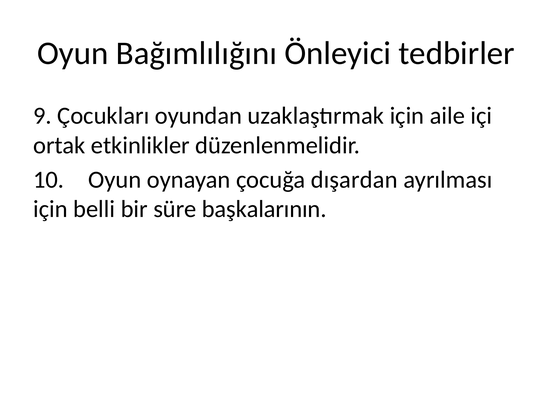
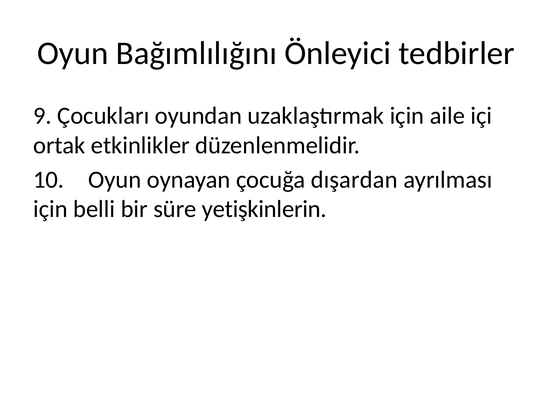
başkalarının: başkalarının -> yetişkinlerin
